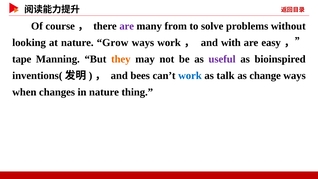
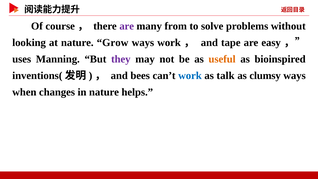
with: with -> tape
tape: tape -> uses
they colour: orange -> purple
useful colour: purple -> orange
change: change -> clumsy
thing: thing -> helps
